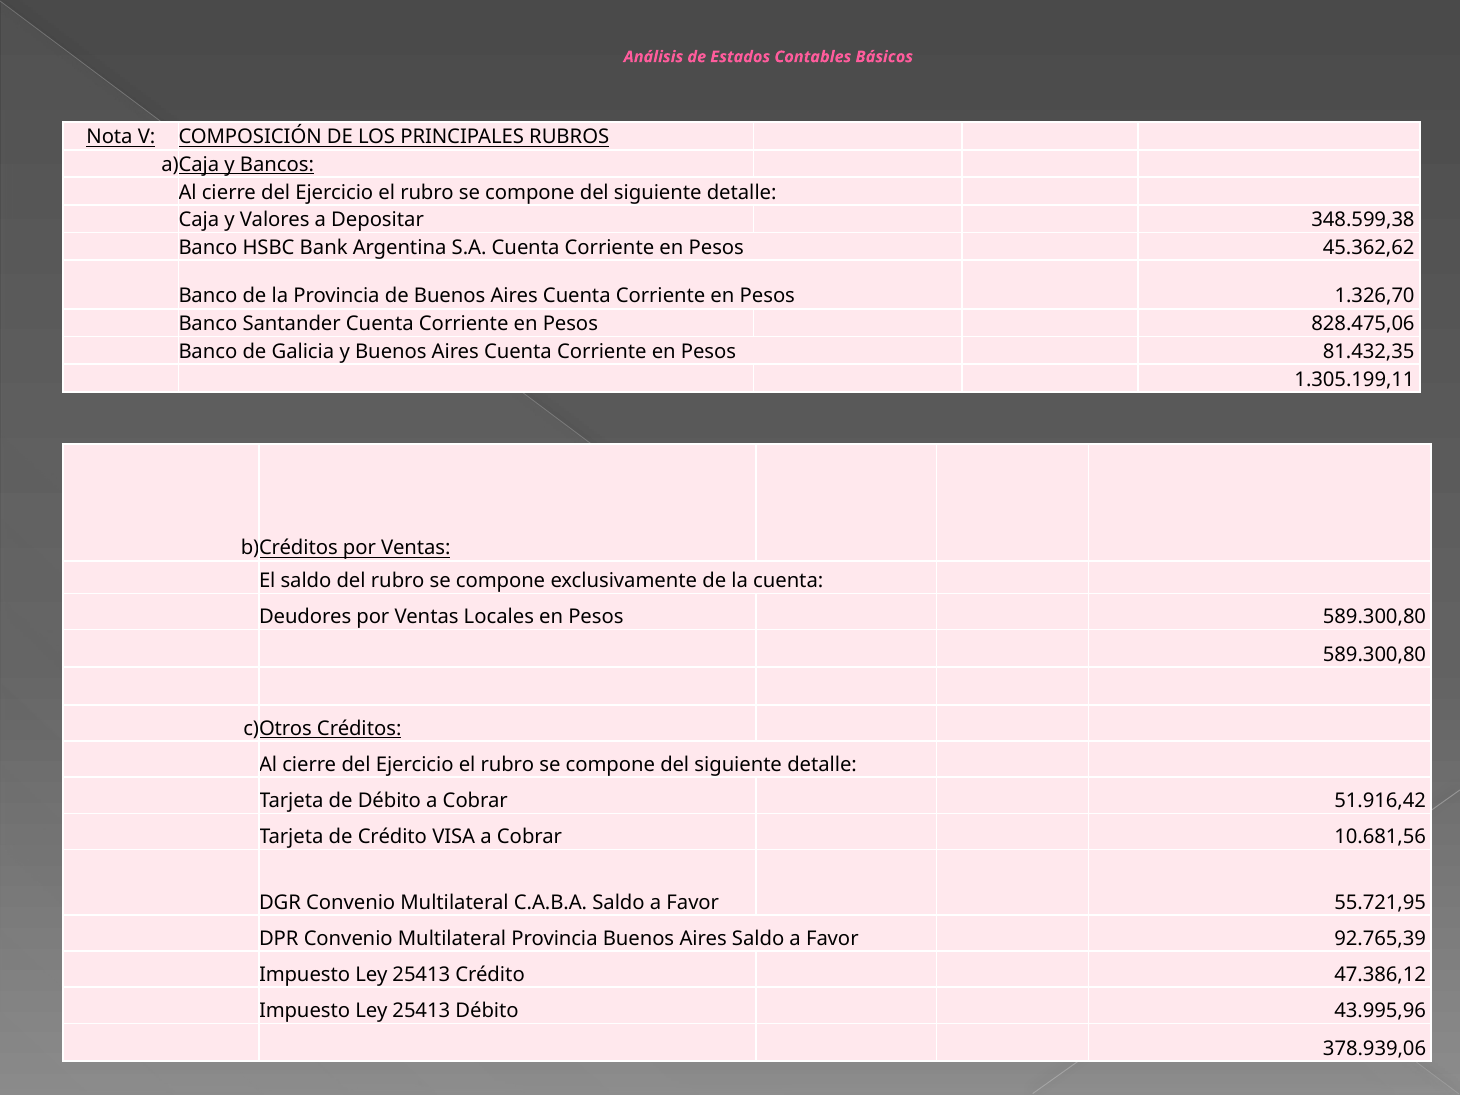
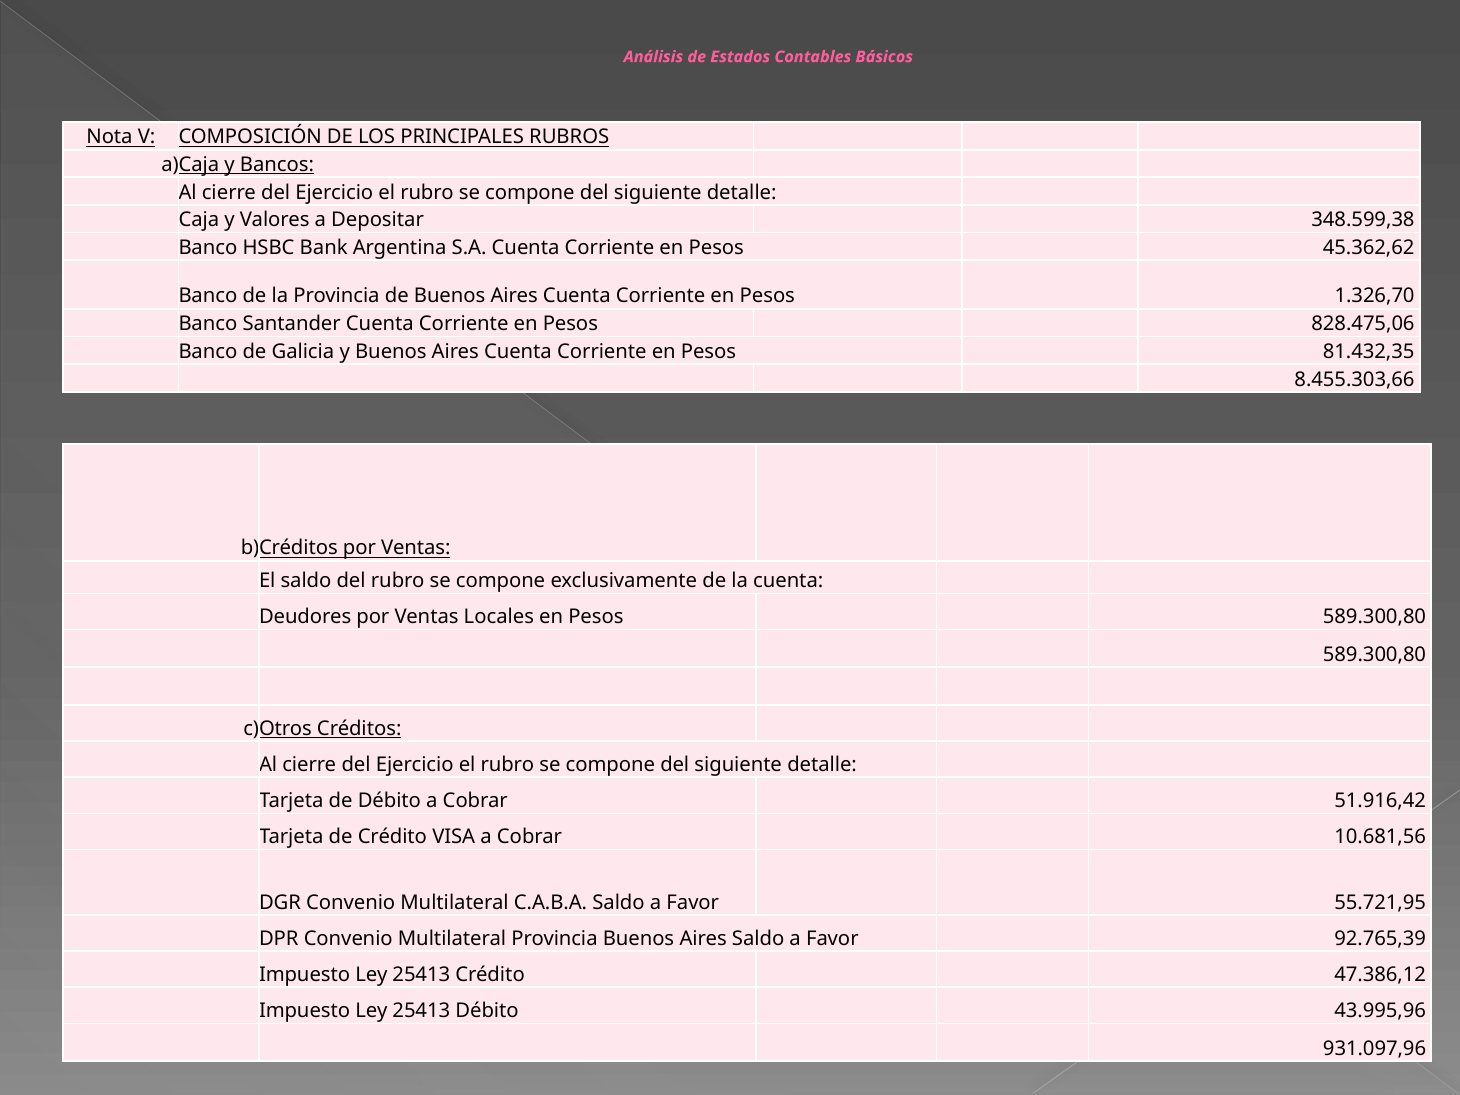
1.305.199,11: 1.305.199,11 -> 8.455.303,66
378.939,06: 378.939,06 -> 931.097,96
